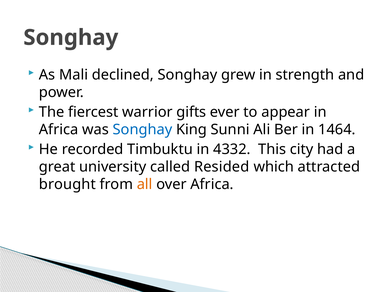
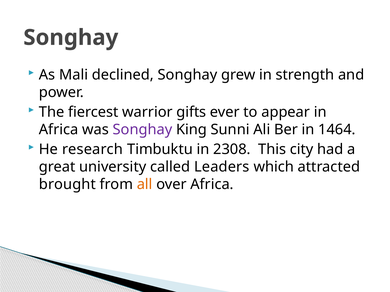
Songhay at (142, 130) colour: blue -> purple
recorded: recorded -> research
4332: 4332 -> 2308
Resided: Resided -> Leaders
